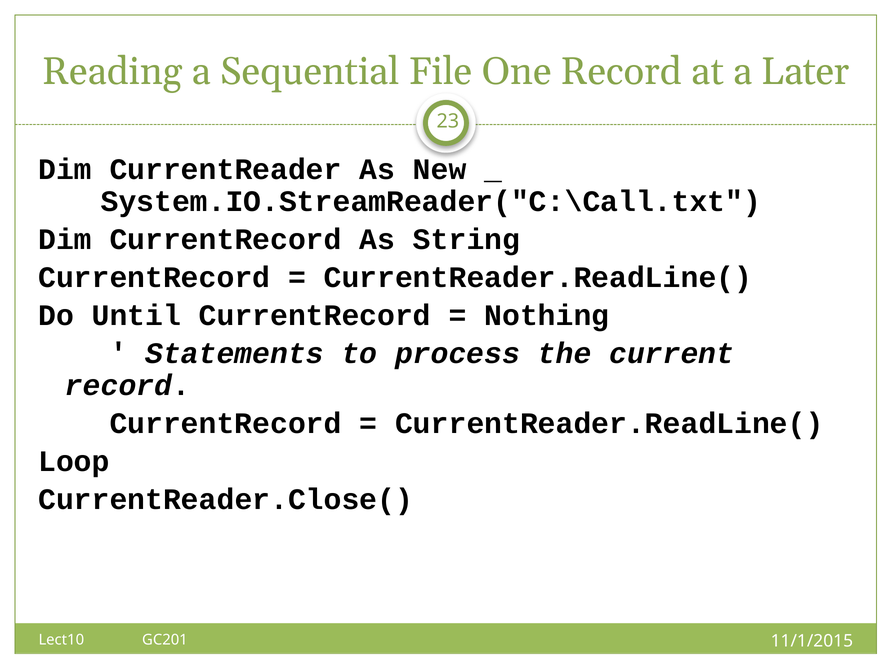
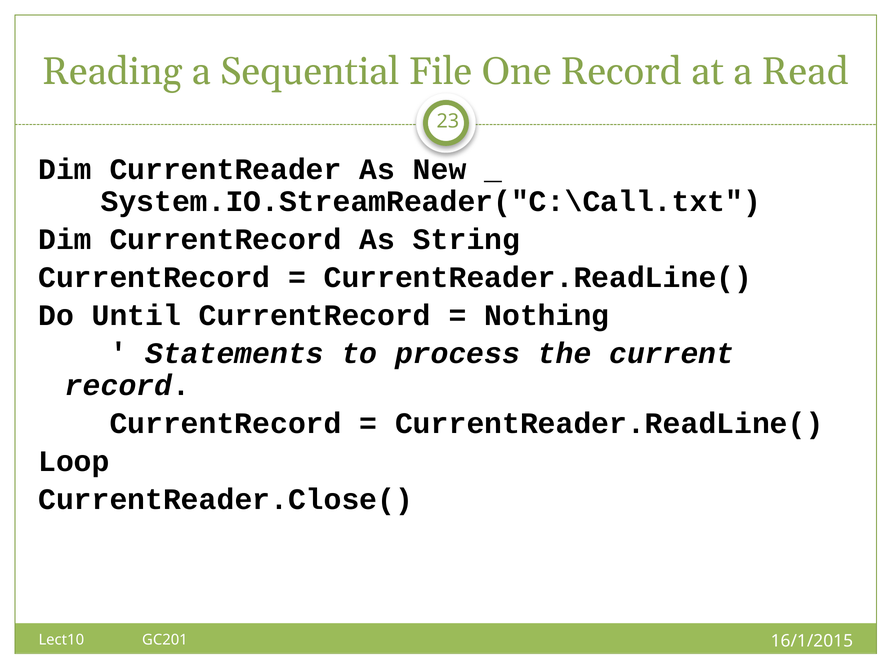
Later: Later -> Read
11/1/2015: 11/1/2015 -> 16/1/2015
